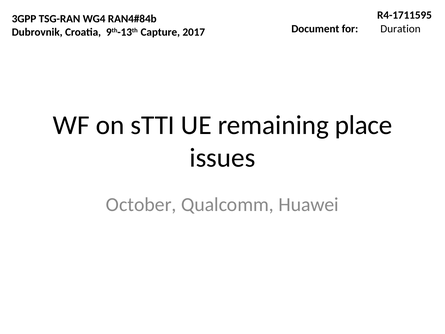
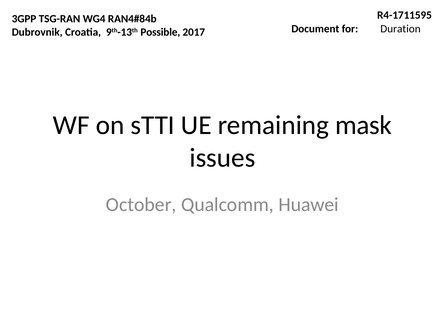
Capture: Capture -> Possible
place: place -> mask
